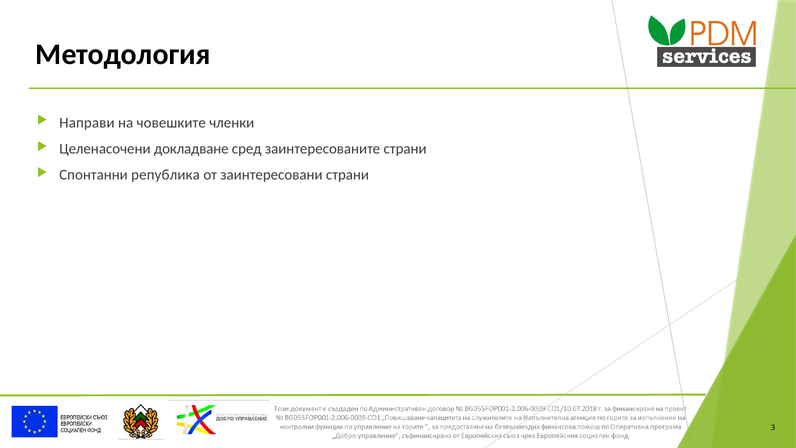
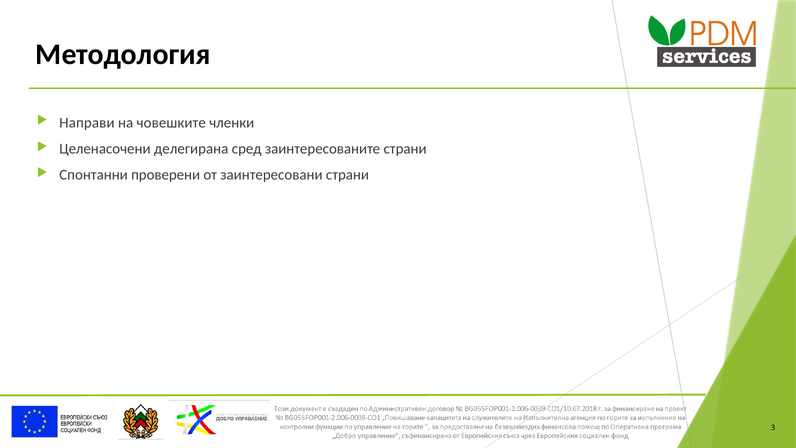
докладване: докладване -> делегирана
република: република -> проверени
